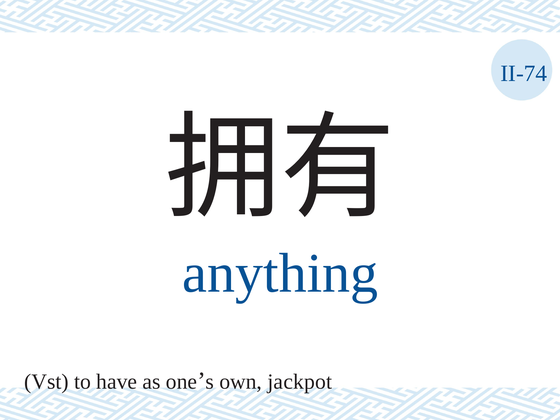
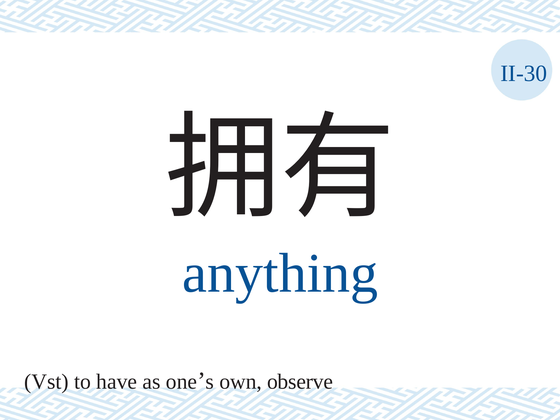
II-74: II-74 -> II-30
jackpot: jackpot -> observe
